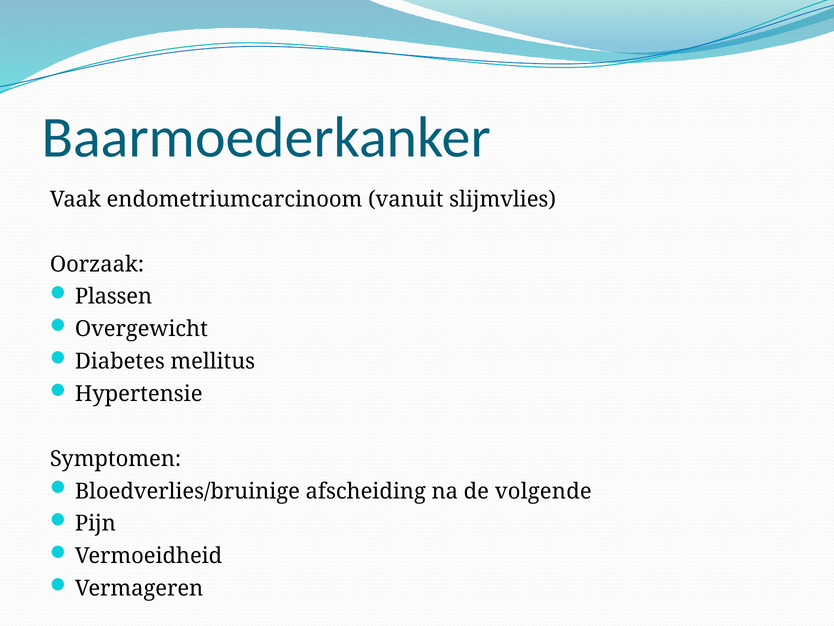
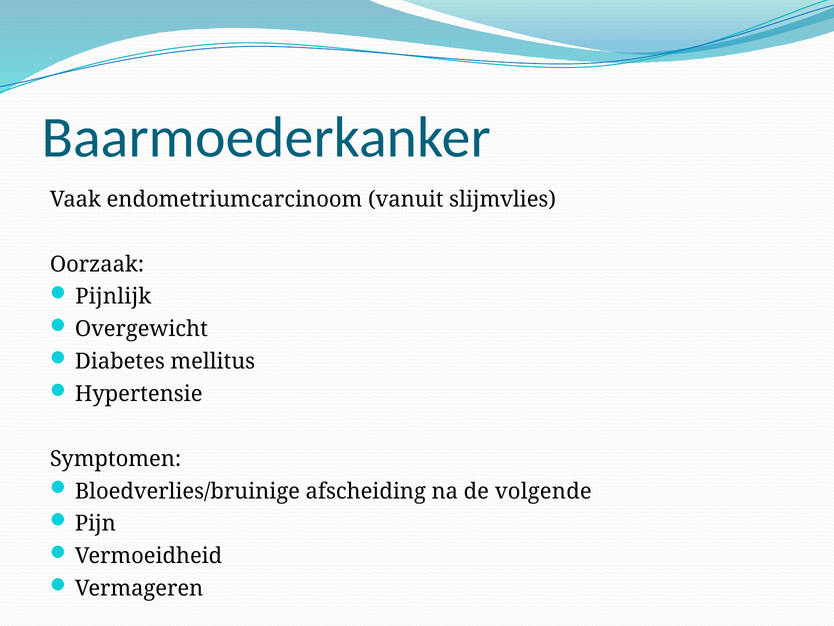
Plassen: Plassen -> Pijnlijk
